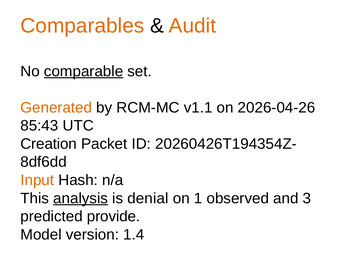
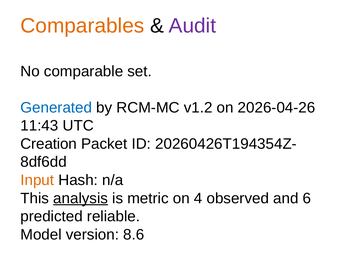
Audit colour: orange -> purple
comparable underline: present -> none
Generated colour: orange -> blue
v1.1: v1.1 -> v1.2
85:43: 85:43 -> 11:43
denial: denial -> metric
1: 1 -> 4
3: 3 -> 6
provide: provide -> reliable
1.4: 1.4 -> 8.6
